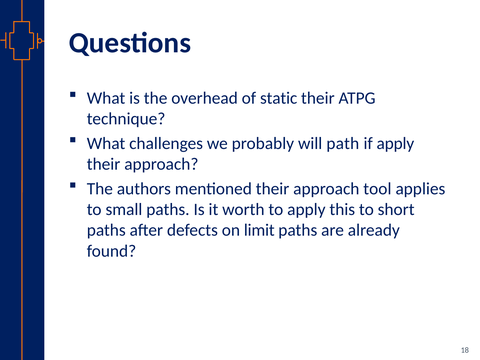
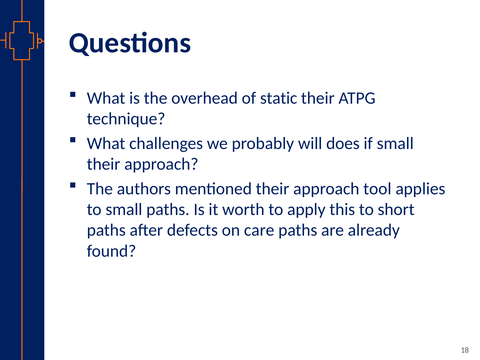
path: path -> does
if apply: apply -> small
limit: limit -> care
